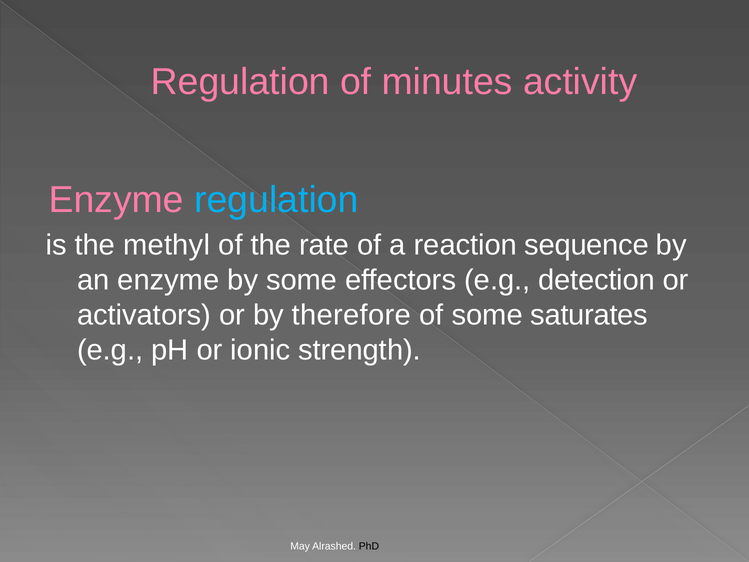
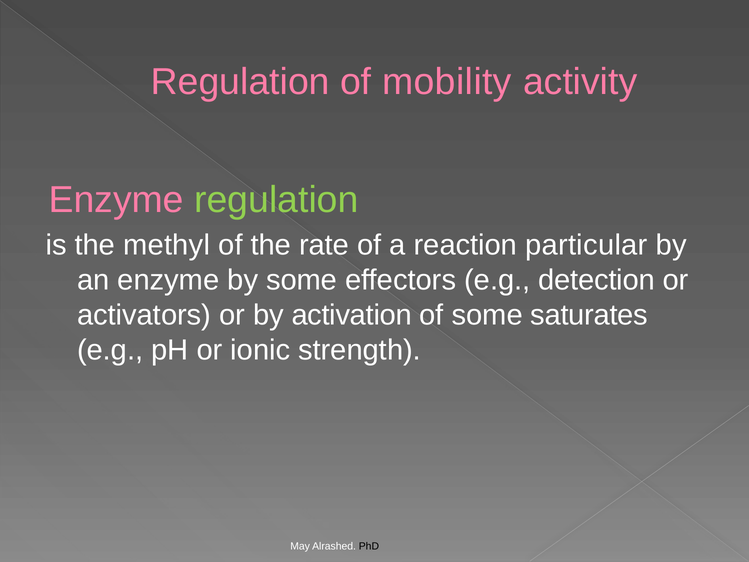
minutes: minutes -> mobility
regulation at (276, 200) colour: light blue -> light green
sequence: sequence -> particular
therefore: therefore -> activation
